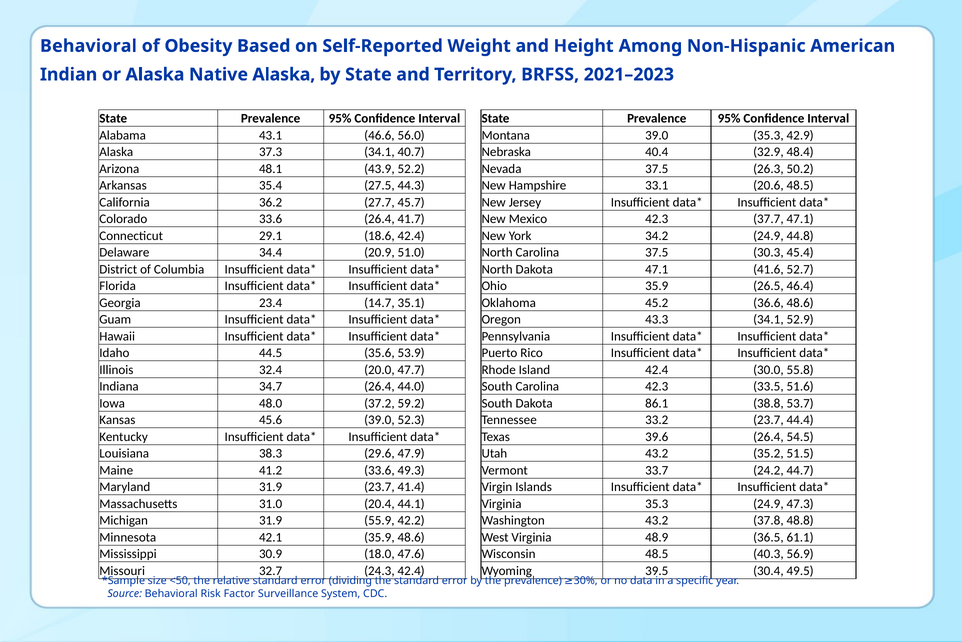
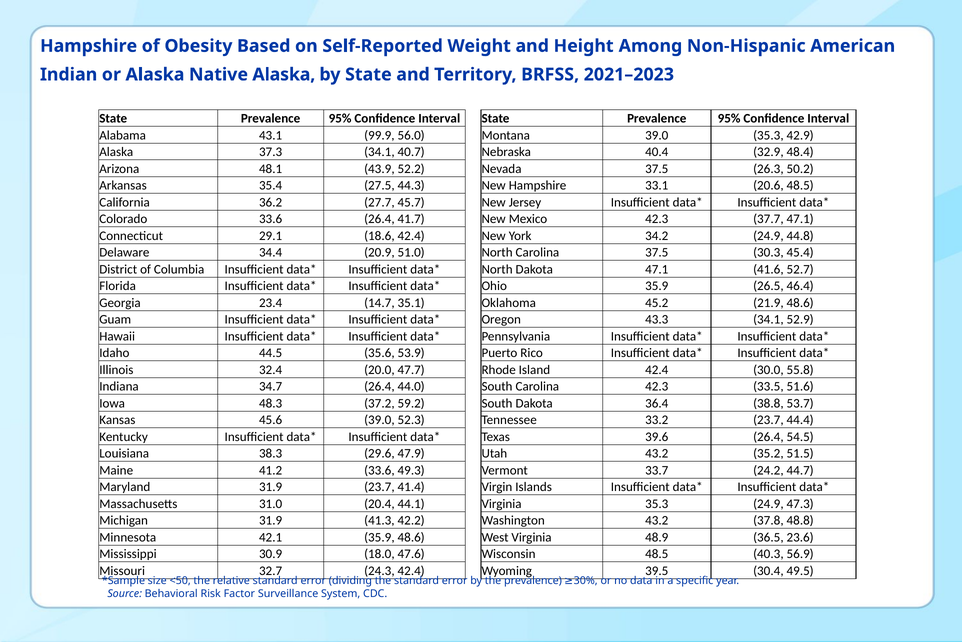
Behavioral at (88, 46): Behavioral -> Hampshire
46.6: 46.6 -> 99.9
36.6: 36.6 -> 21.9
48.0: 48.0 -> 48.3
86.1: 86.1 -> 36.4
55.9: 55.9 -> 41.3
61.1: 61.1 -> 23.6
